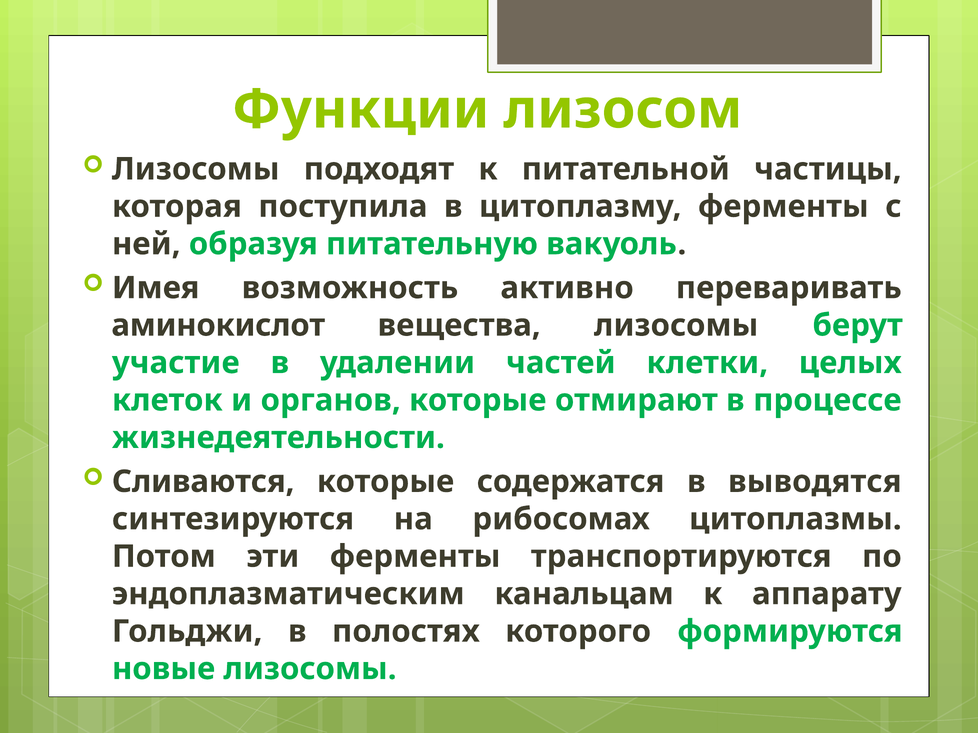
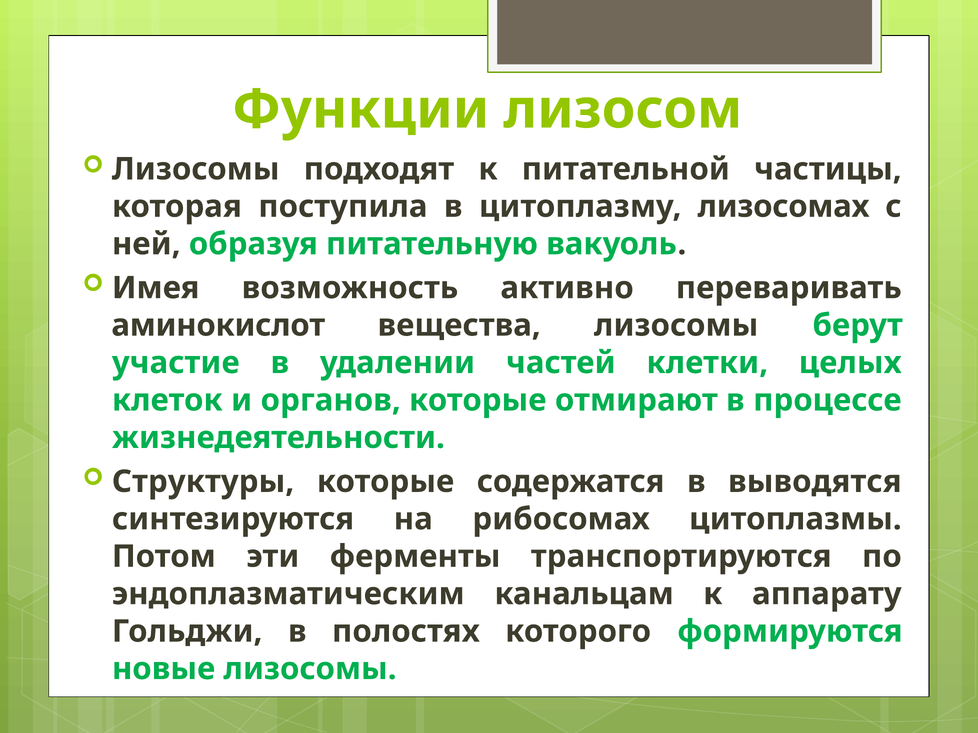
цитоплазму ферменты: ферменты -> лизосомах
Сливаются: Сливаются -> Структуры
